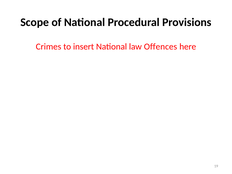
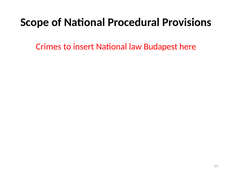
Offences: Offences -> Budapest
